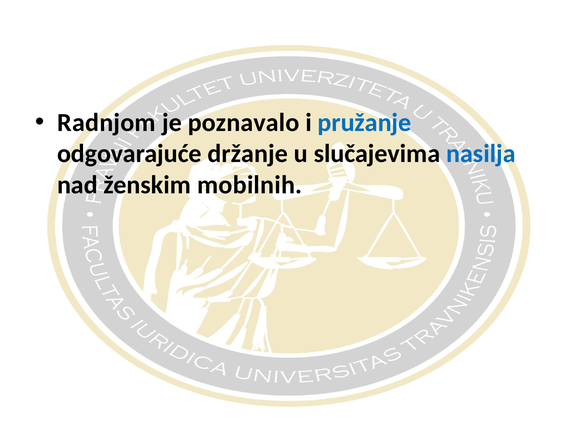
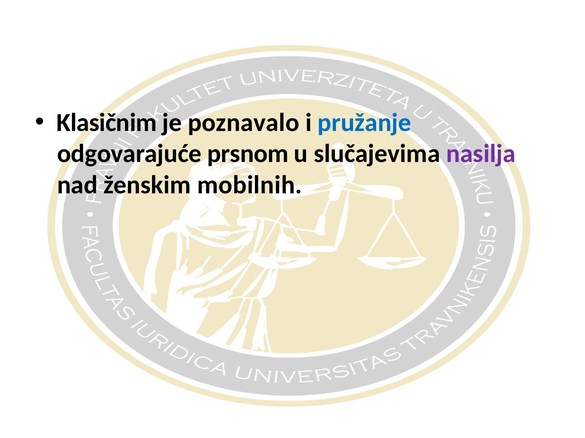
Radnjom: Radnjom -> Klasičnim
držanje: držanje -> prsnom
nasilja colour: blue -> purple
